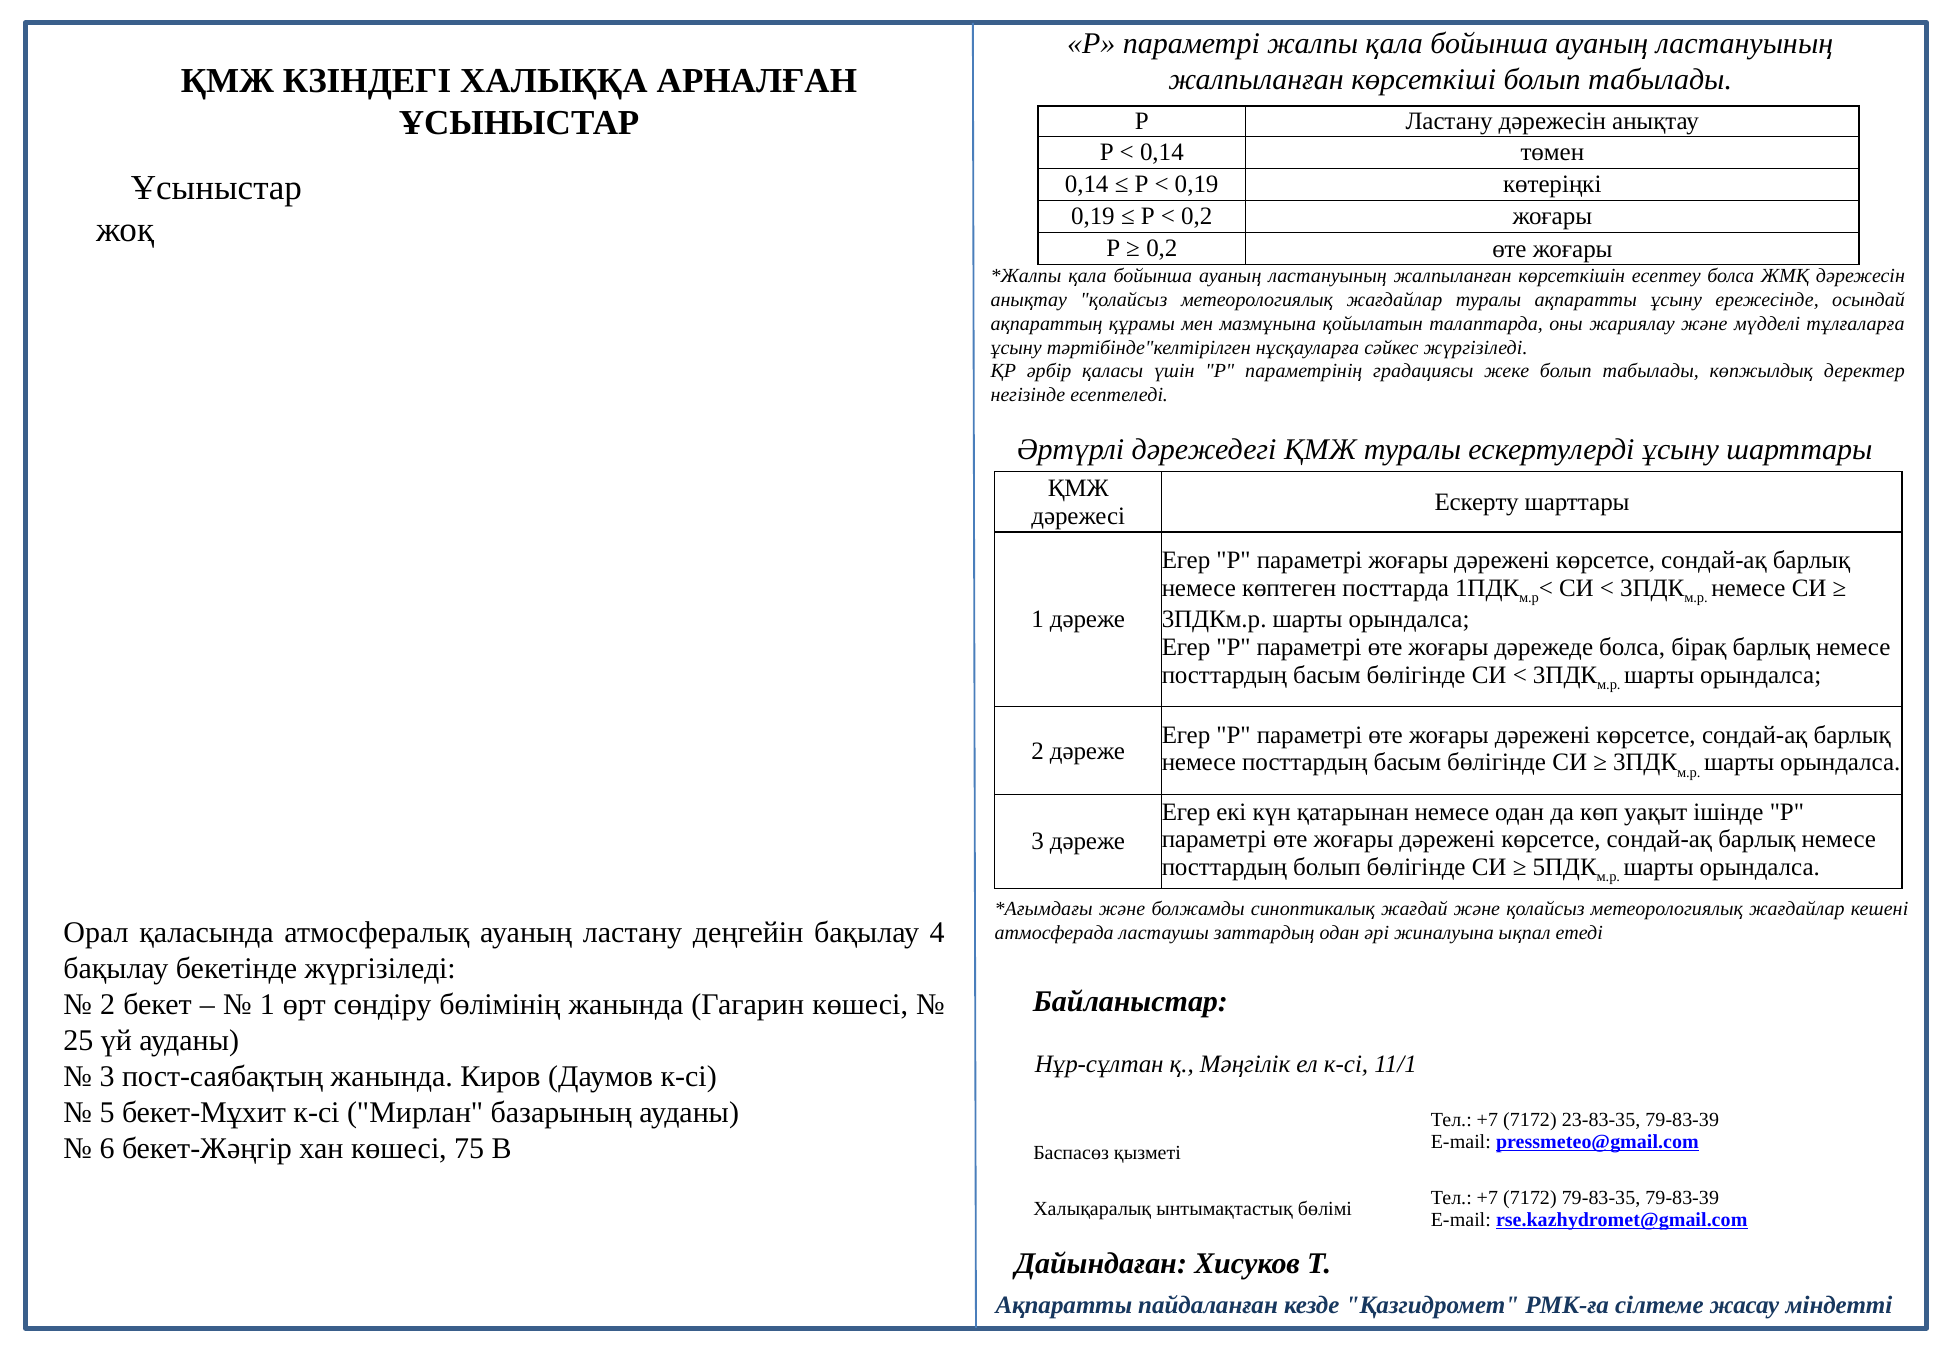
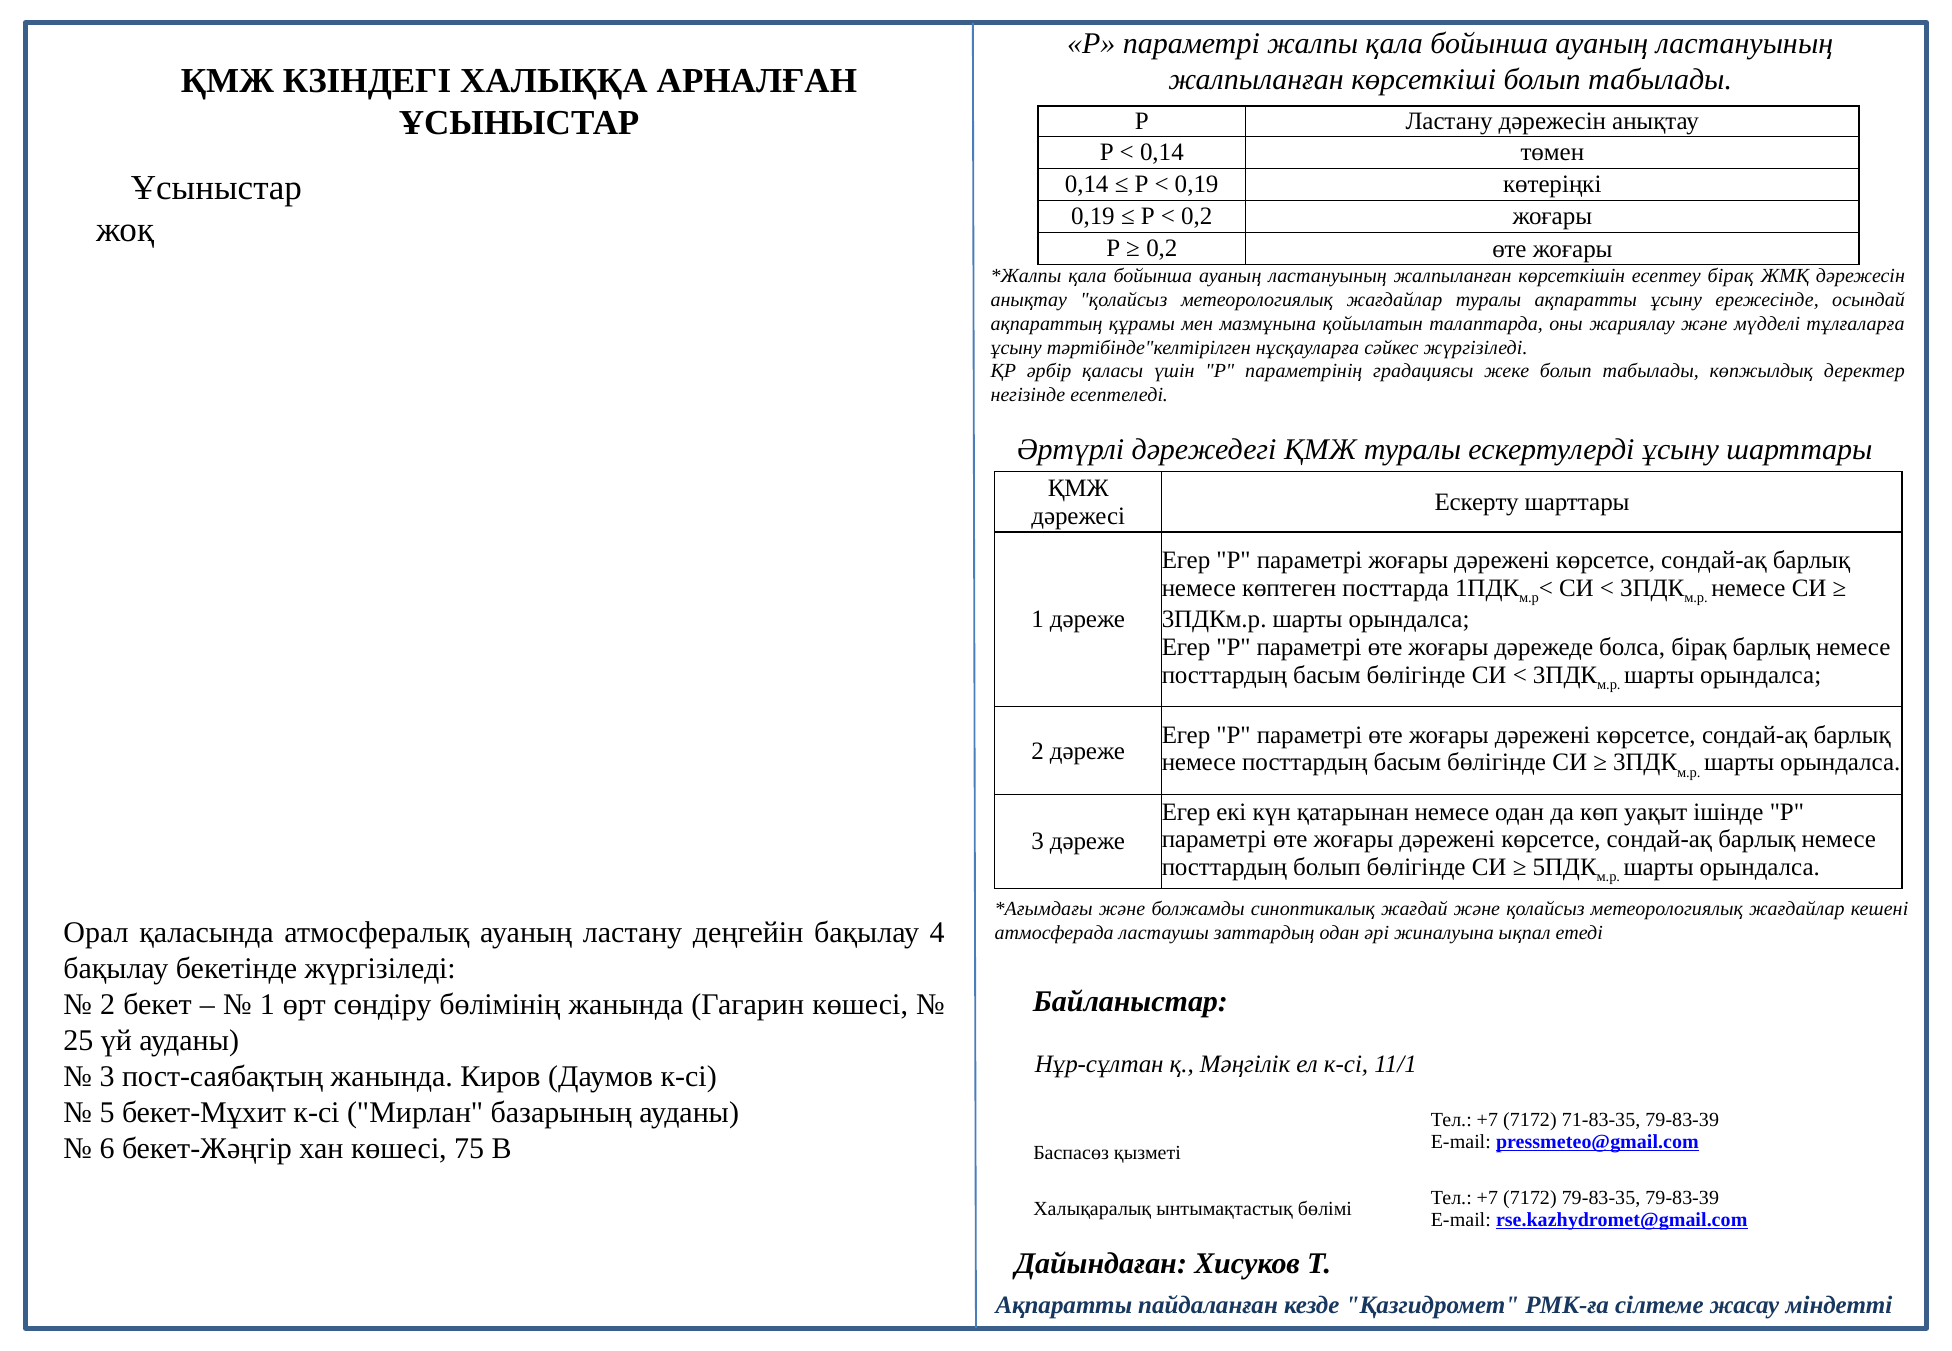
есептеу болса: болса -> бірақ
23-83-35: 23-83-35 -> 71-83-35
